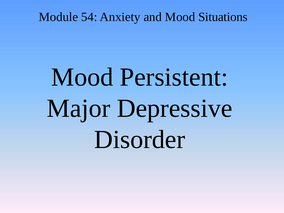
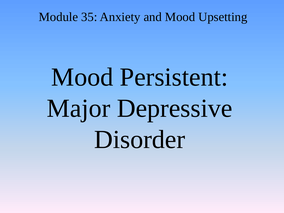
54: 54 -> 35
Situations: Situations -> Upsetting
